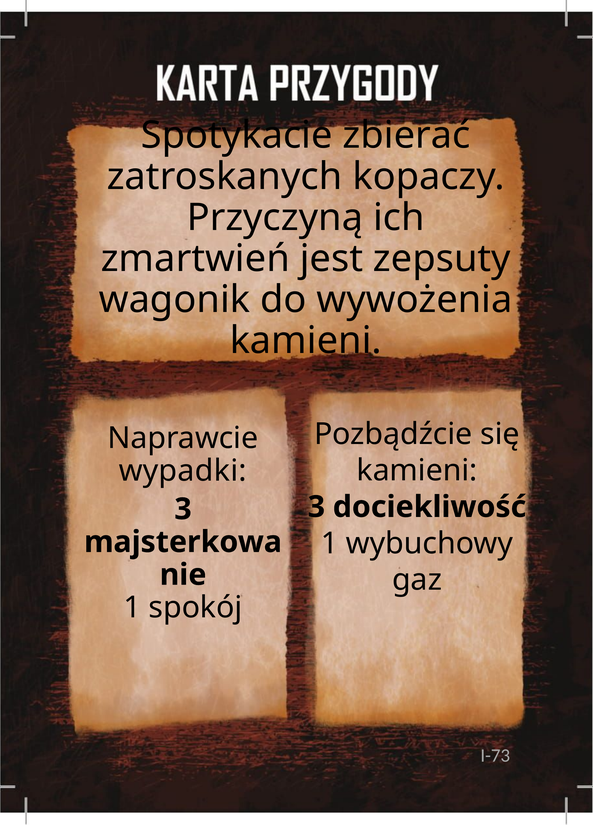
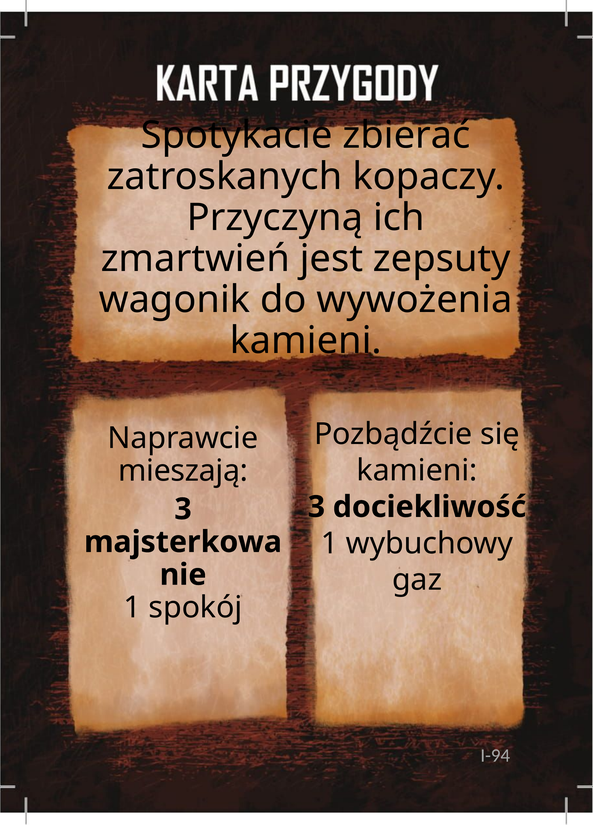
wypadki: wypadki -> mieszają
I-73: I-73 -> I-94
